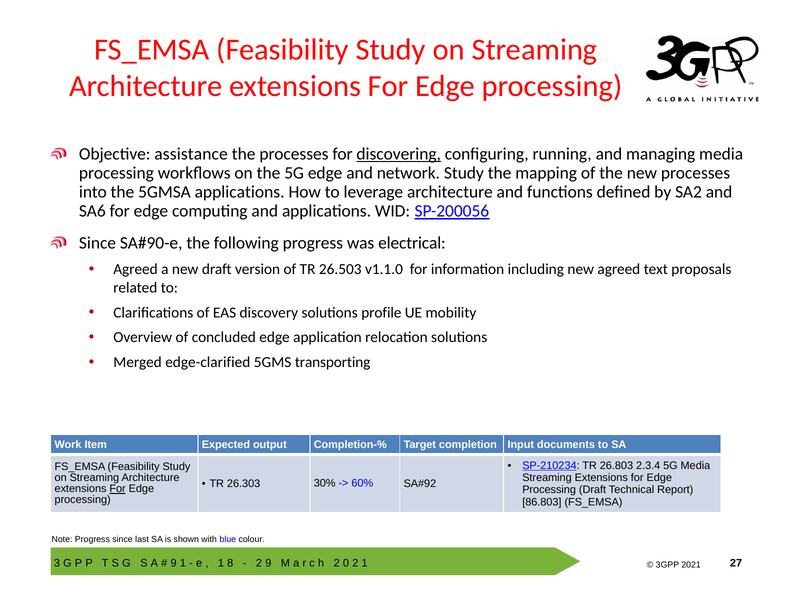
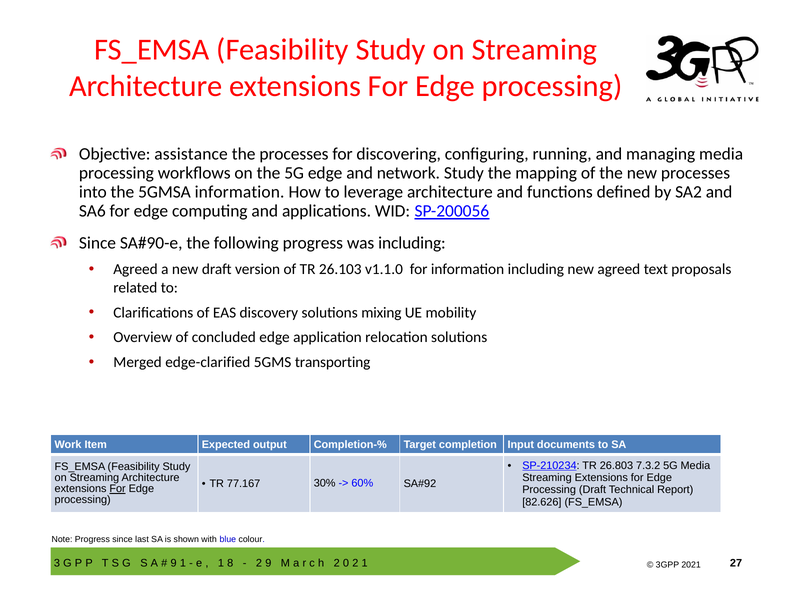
discovering underline: present -> none
5GMSA applications: applications -> information
was electrical: electrical -> including
26.503: 26.503 -> 26.103
profile: profile -> mixing
2.3.4: 2.3.4 -> 7.3.2
26.303: 26.303 -> 77.167
86.803: 86.803 -> 82.626
